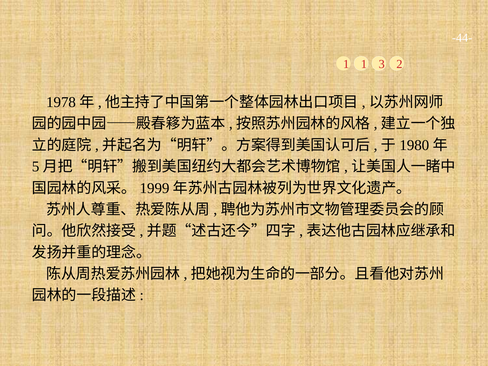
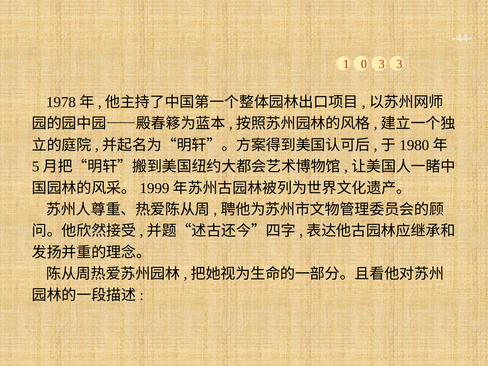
1 1: 1 -> 0
3 2: 2 -> 3
